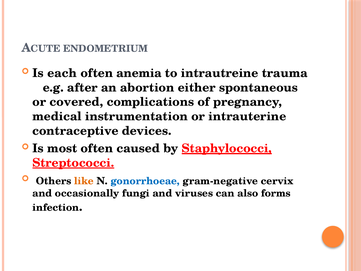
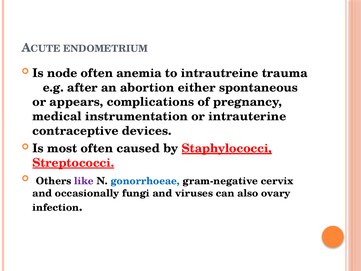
each: each -> node
covered: covered -> appears
like colour: orange -> purple
forms: forms -> ovary
